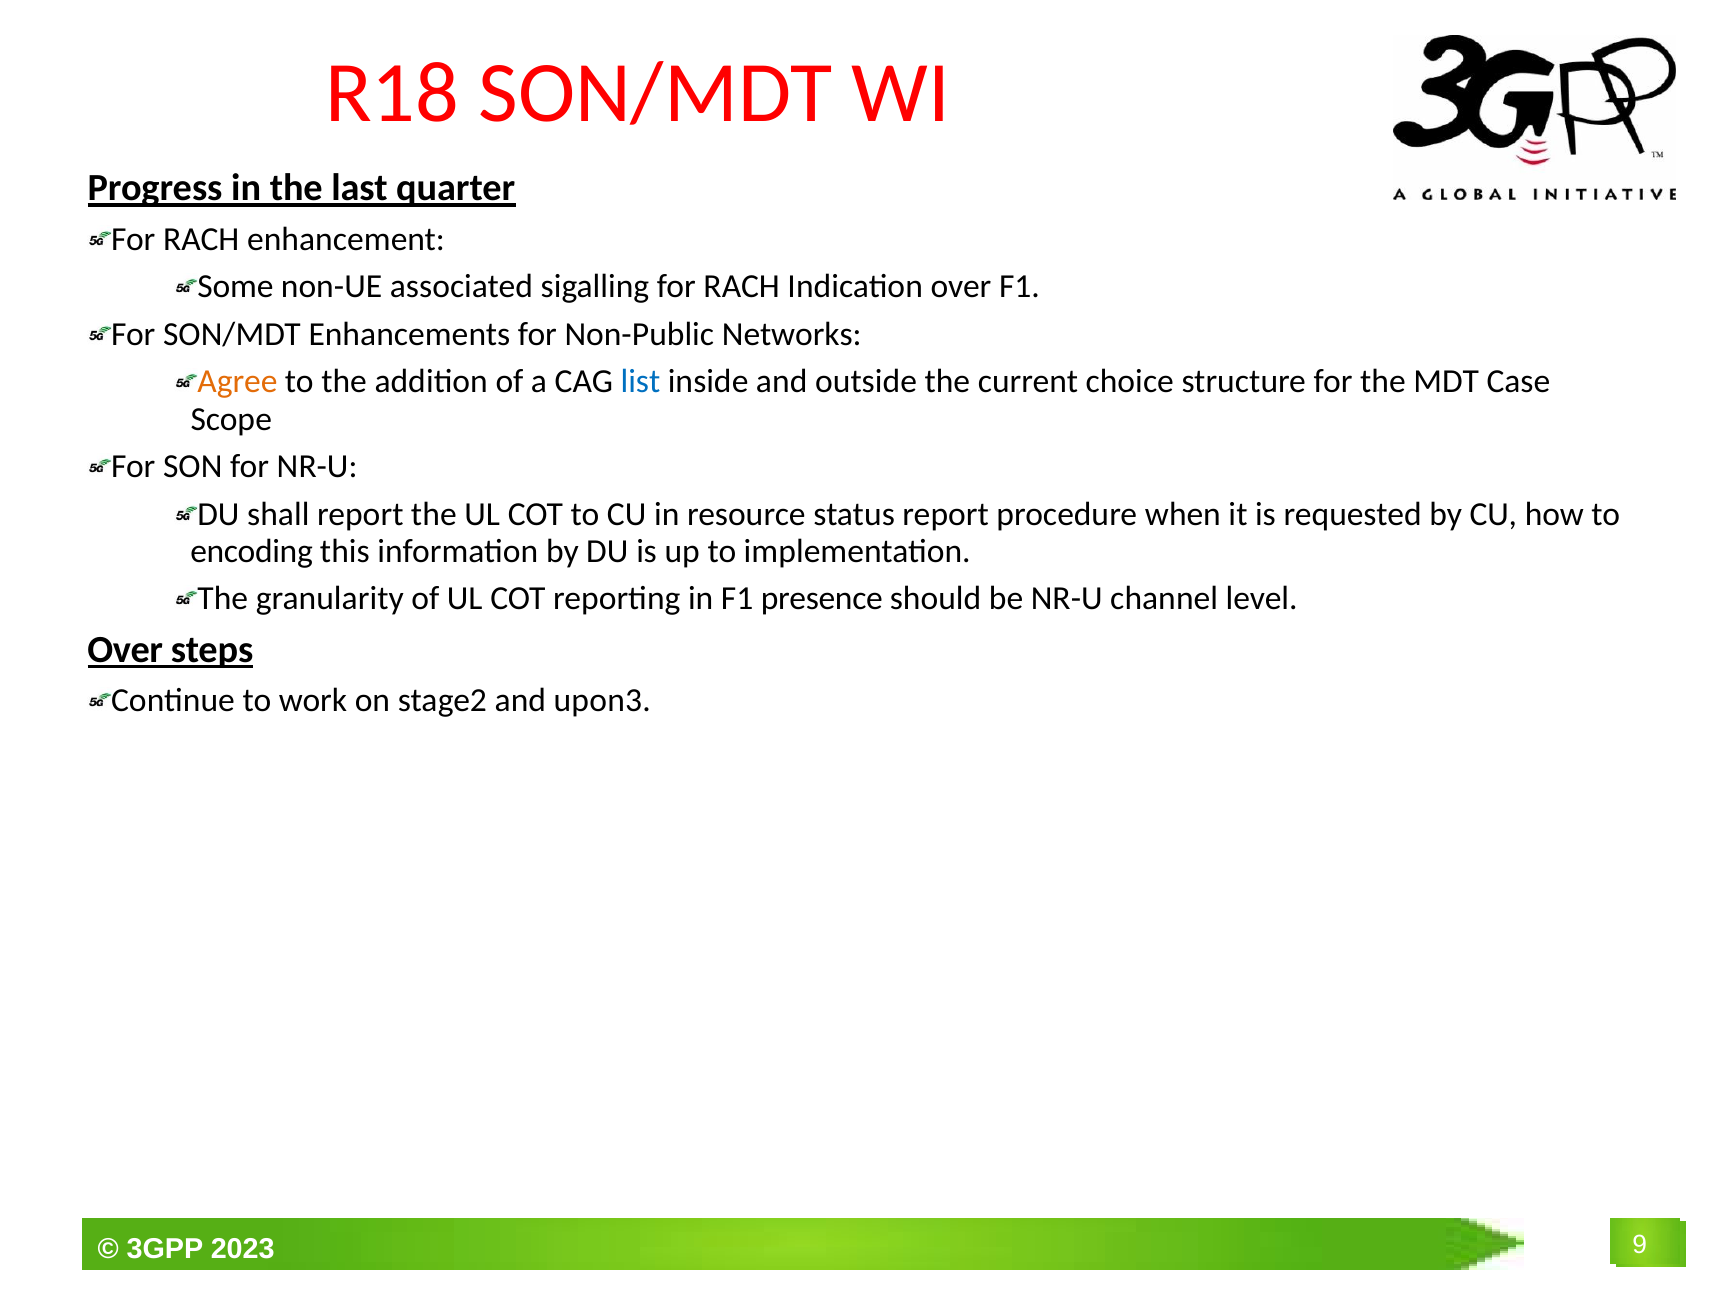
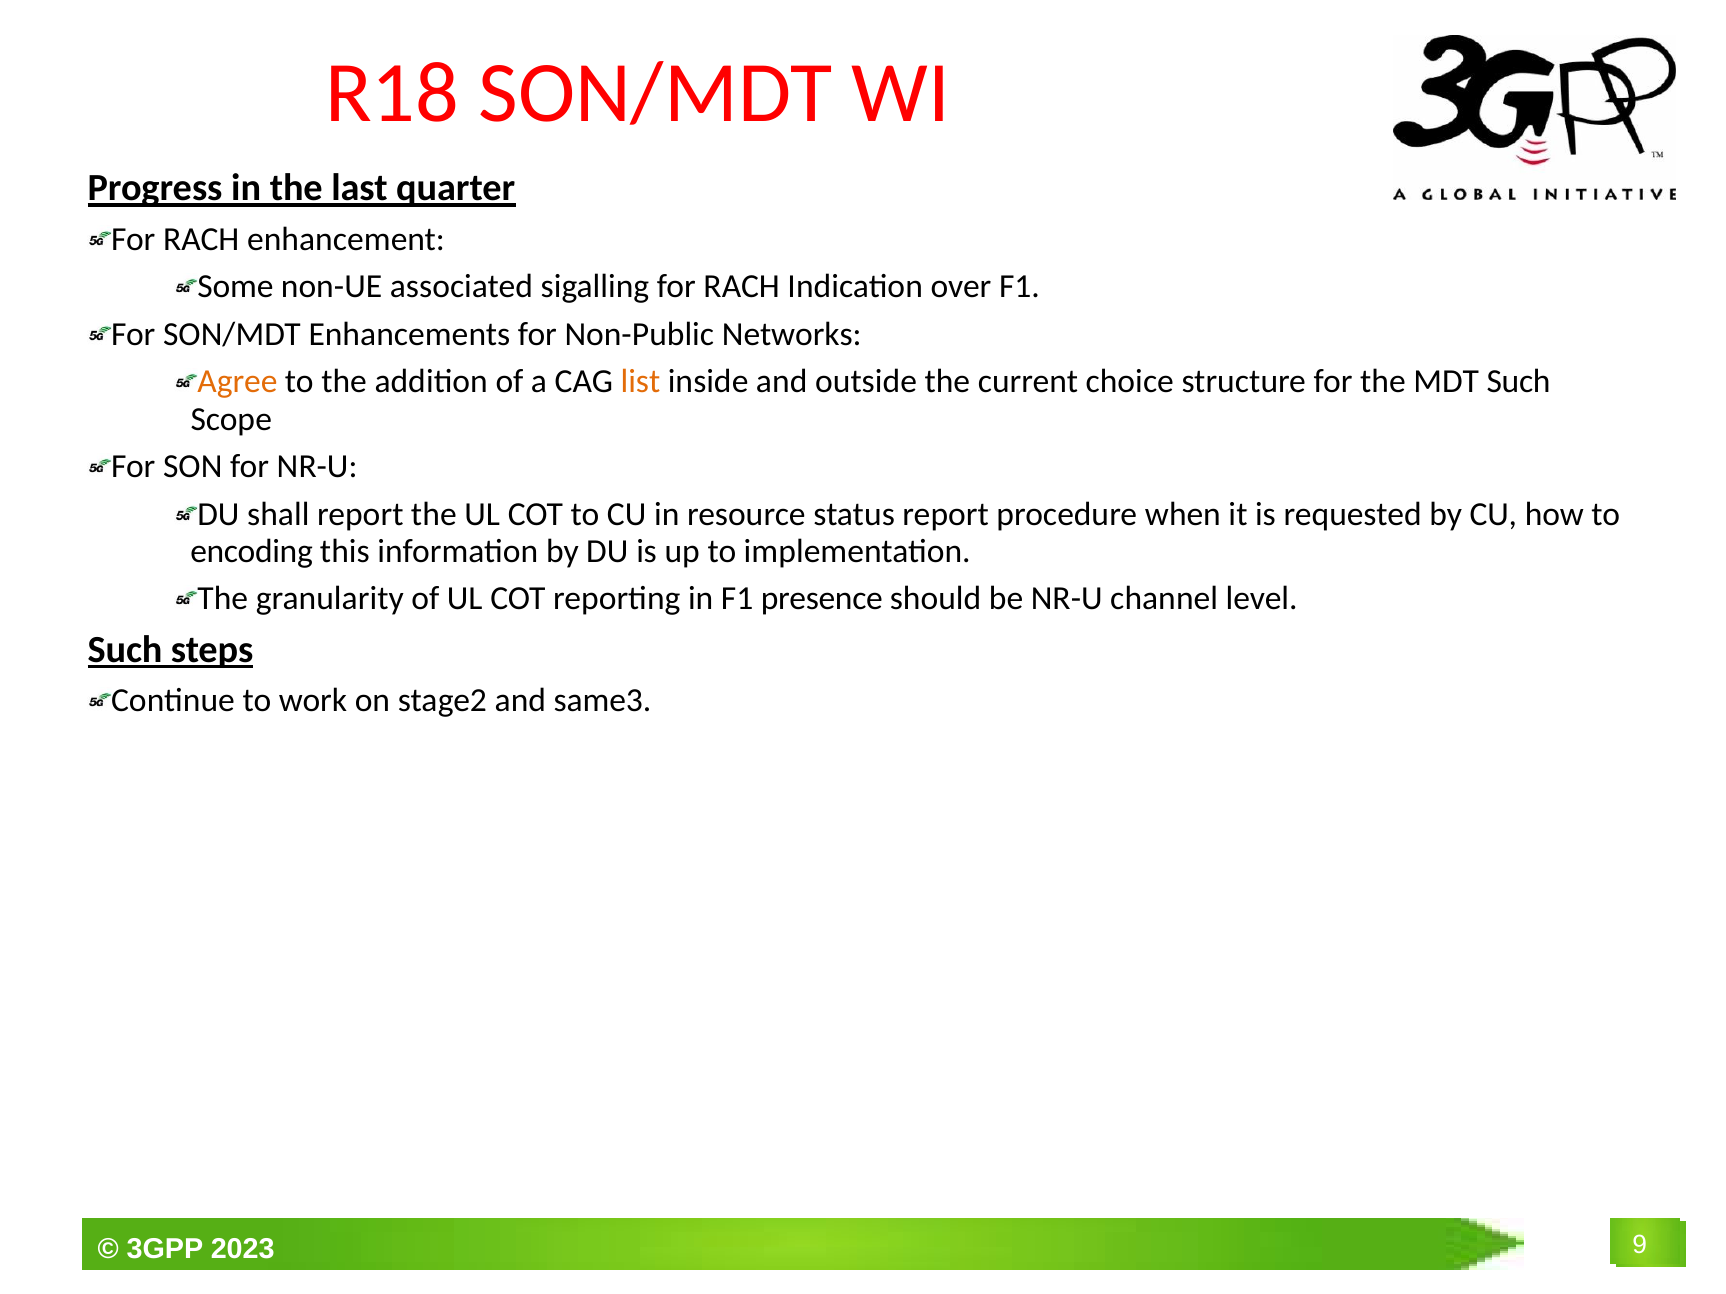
list colour: blue -> orange
MDT Case: Case -> Such
Over at (125, 650): Over -> Such
upon3: upon3 -> same3
